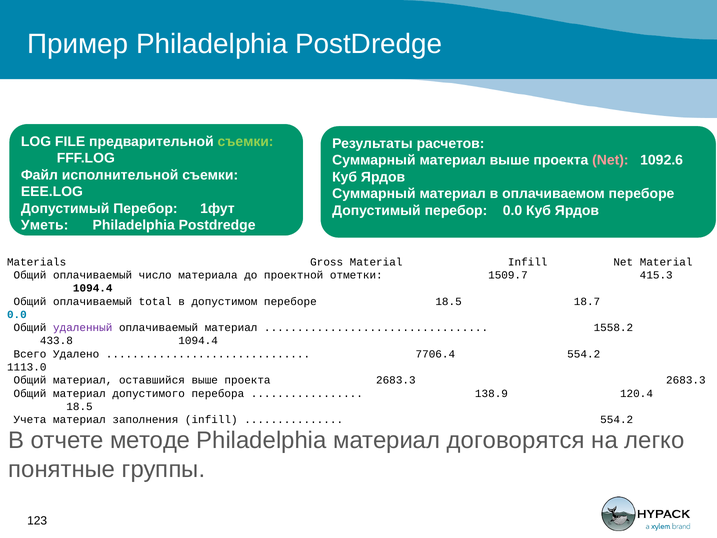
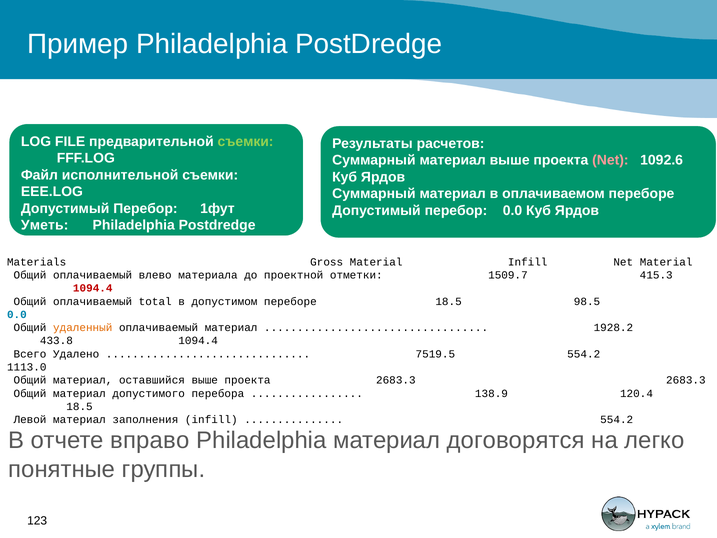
число: число -> влево
1094.4 at (93, 288) colour: black -> red
18.7: 18.7 -> 98.5
удаленный colour: purple -> orange
1558.2: 1558.2 -> 1928.2
7706.4: 7706.4 -> 7519.5
Учета: Учета -> Левой
методе: методе -> вправо
